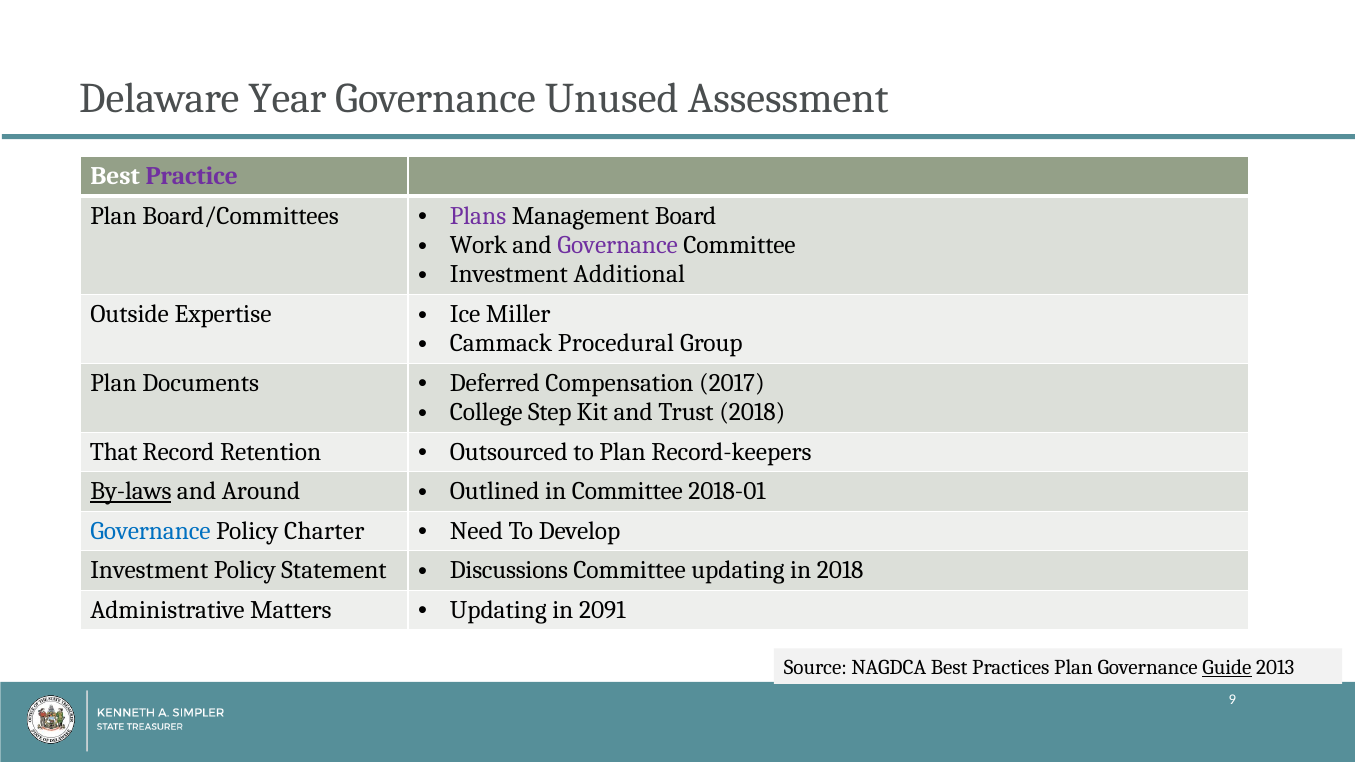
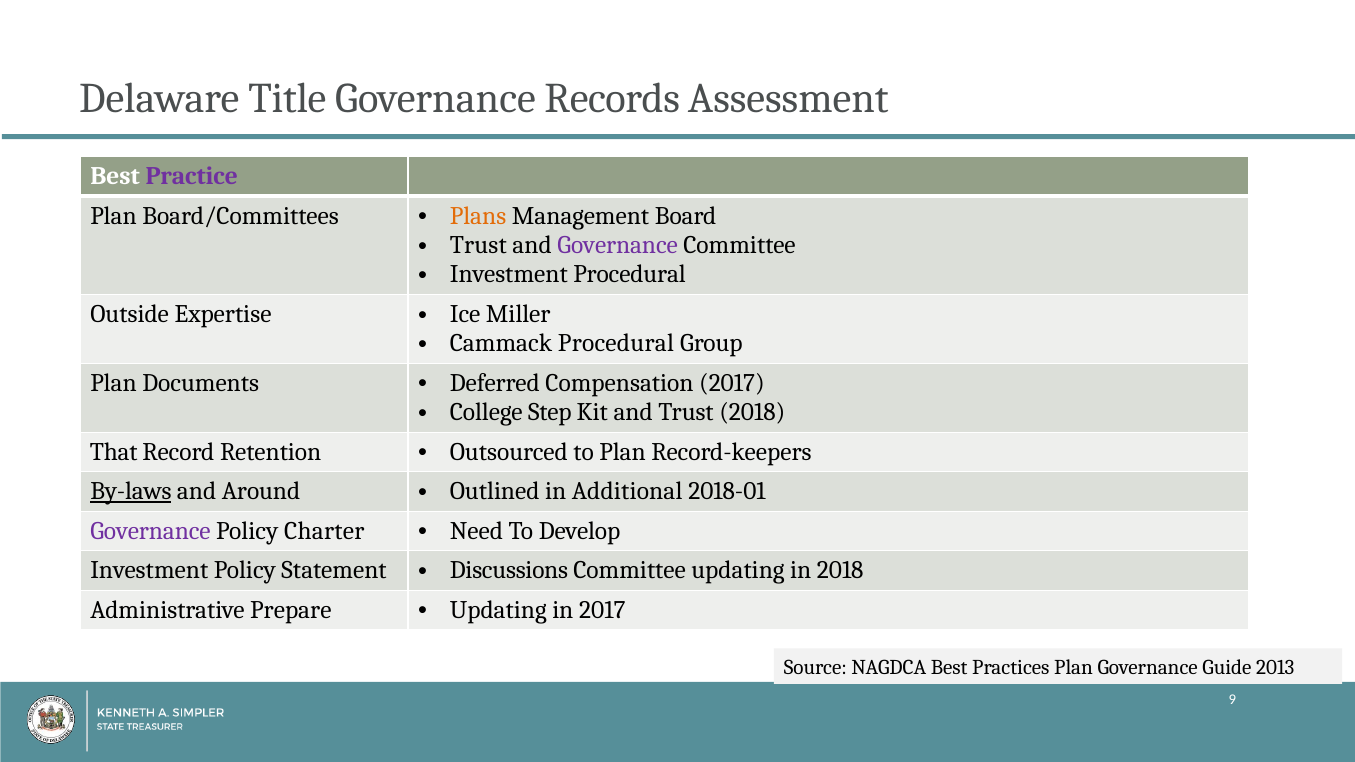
Year: Year -> Title
Unused: Unused -> Records
Plans colour: purple -> orange
Work at (479, 245): Work -> Trust
Investment Additional: Additional -> Procedural
in Committee: Committee -> Additional
Governance at (151, 531) colour: blue -> purple
Matters: Matters -> Prepare
in 2091: 2091 -> 2017
Guide underline: present -> none
